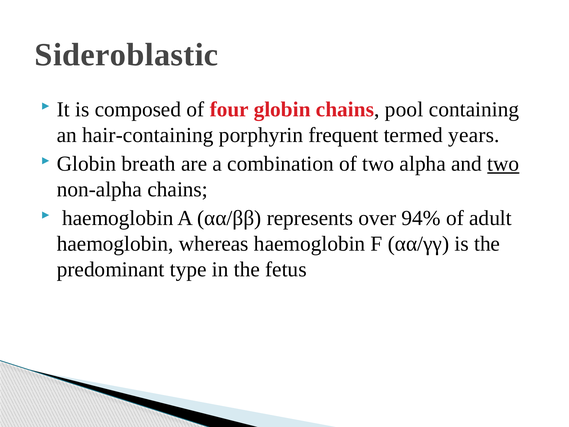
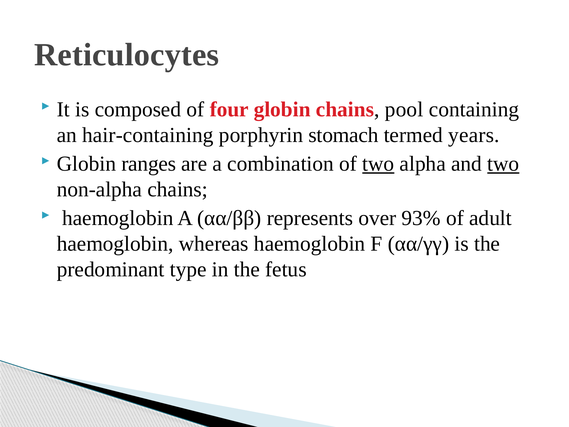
Sideroblastic: Sideroblastic -> Reticulocytes
frequent: frequent -> stomach
breath: breath -> ranges
two at (378, 164) underline: none -> present
94%: 94% -> 93%
